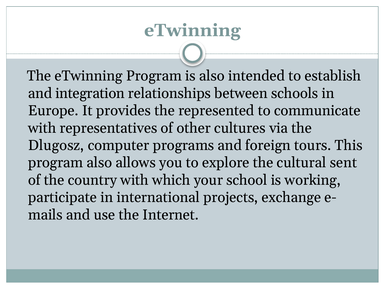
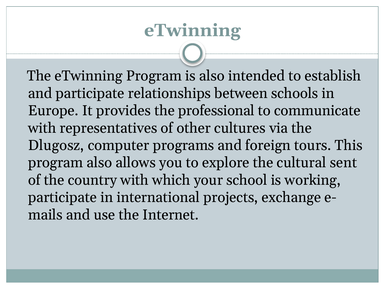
and integration: integration -> participate
represented: represented -> professional
